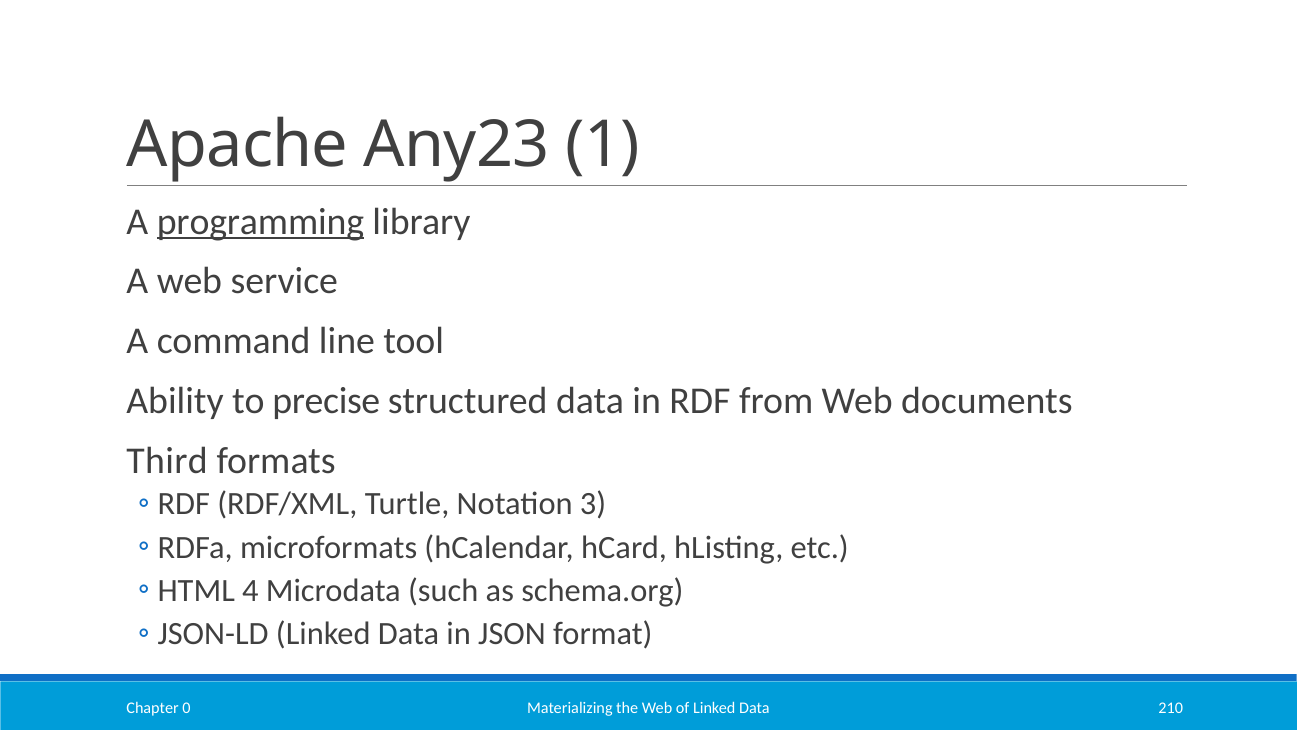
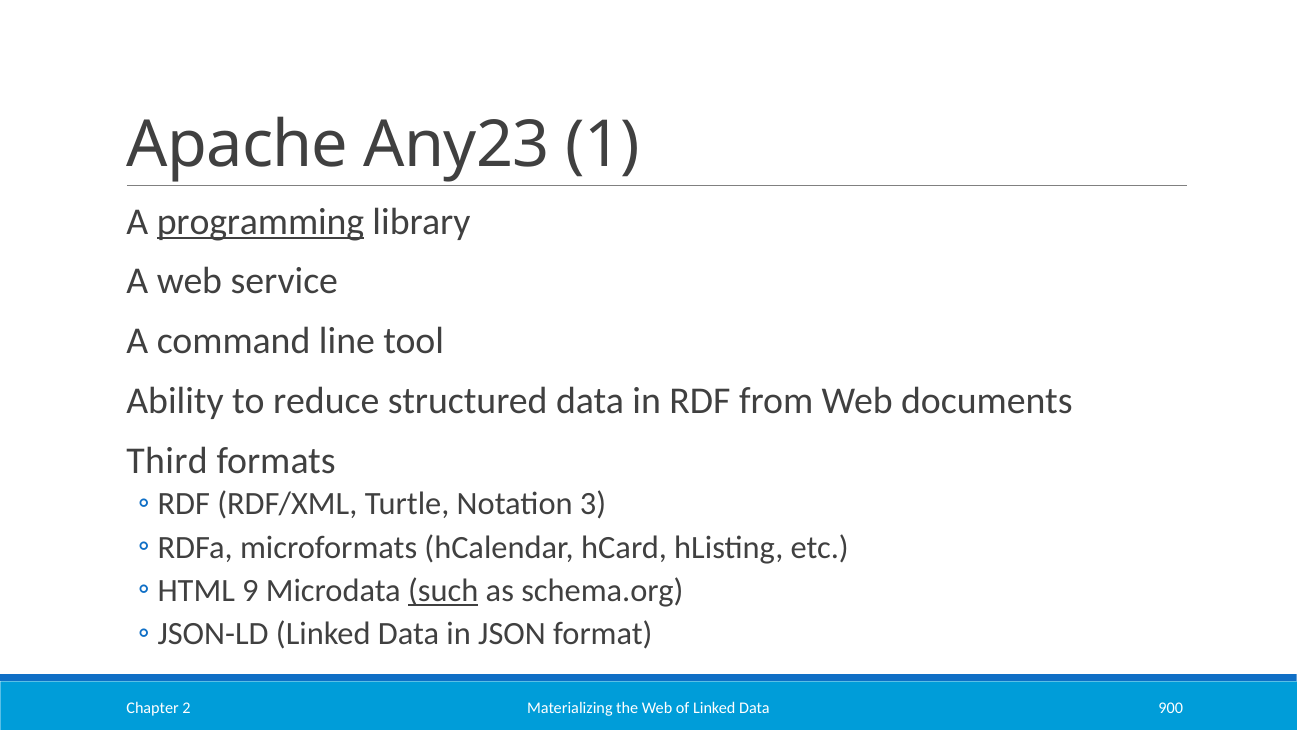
precise: precise -> reduce
4: 4 -> 9
such underline: none -> present
210: 210 -> 900
0: 0 -> 2
